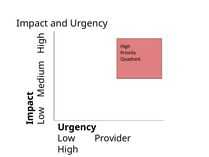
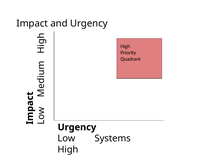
Provider: Provider -> Systems
